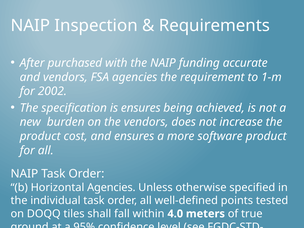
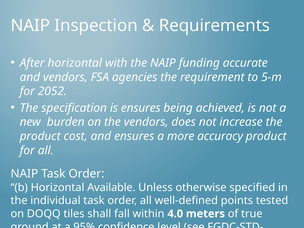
After purchased: purchased -> horizontal
1-m: 1-m -> 5-m
2002: 2002 -> 2052
software: software -> accuracy
Horizontal Agencies: Agencies -> Available
